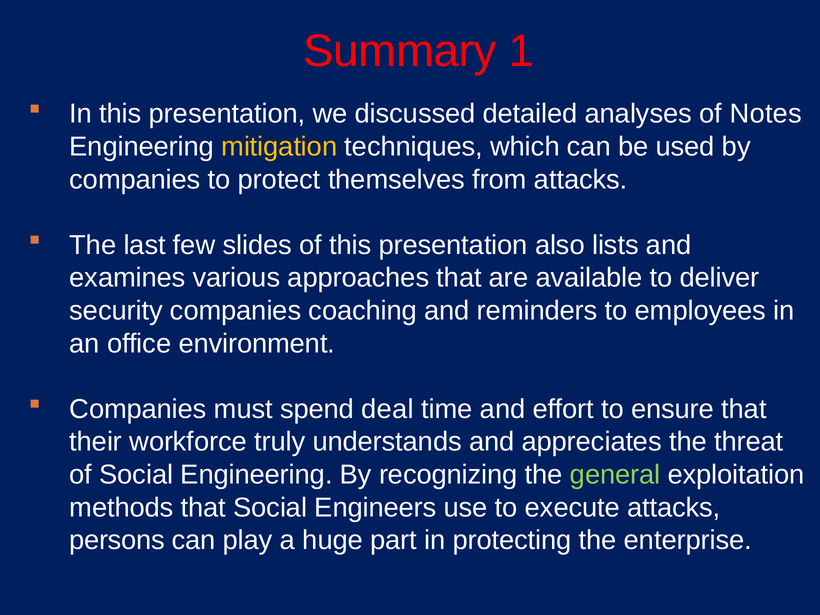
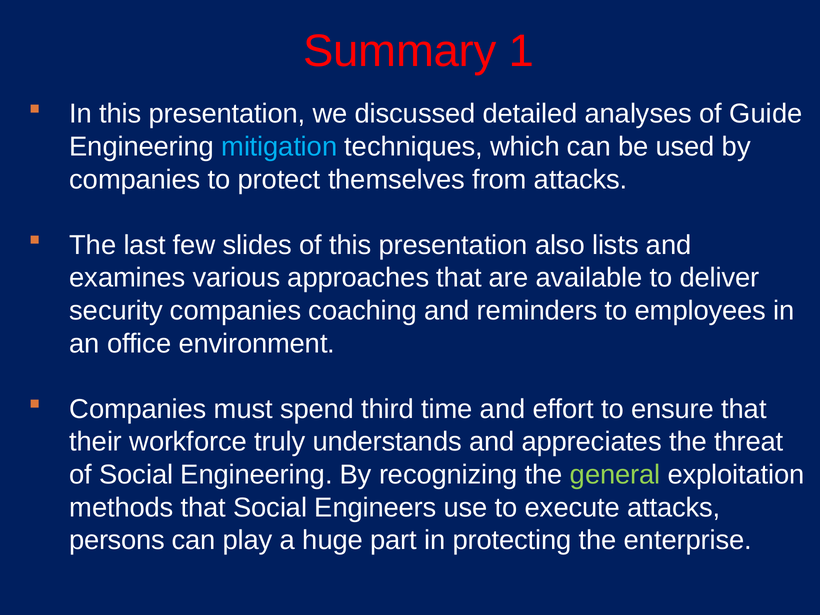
Notes: Notes -> Guide
mitigation colour: yellow -> light blue
deal: deal -> third
